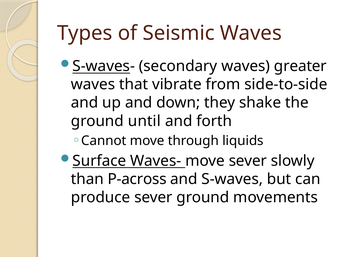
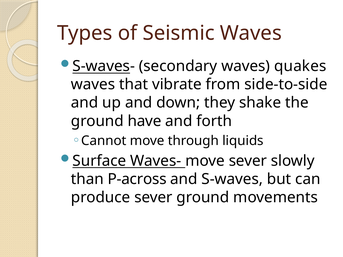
greater: greater -> quakes
until: until -> have
